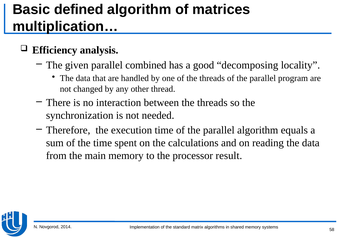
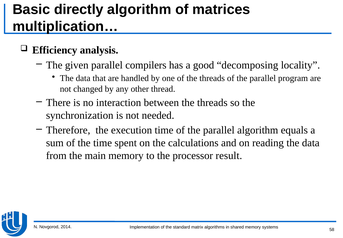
defined: defined -> directly
combined: combined -> compilers
